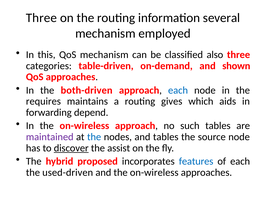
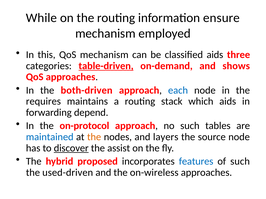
Three at (41, 18): Three -> While
several: several -> ensure
classified also: also -> aids
table-driven underline: none -> present
shown: shown -> shows
gives: gives -> stack
In the on-wireless: on-wireless -> on-protocol
maintained colour: purple -> blue
the at (94, 137) colour: blue -> orange
and tables: tables -> layers
of each: each -> such
